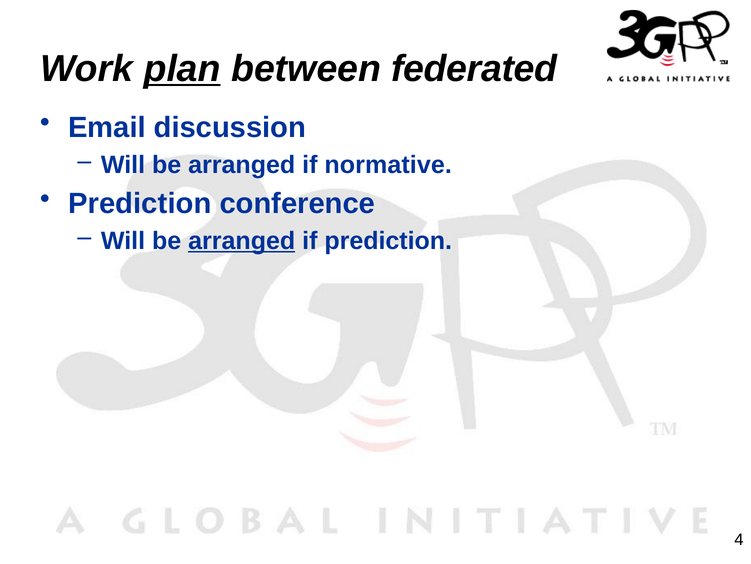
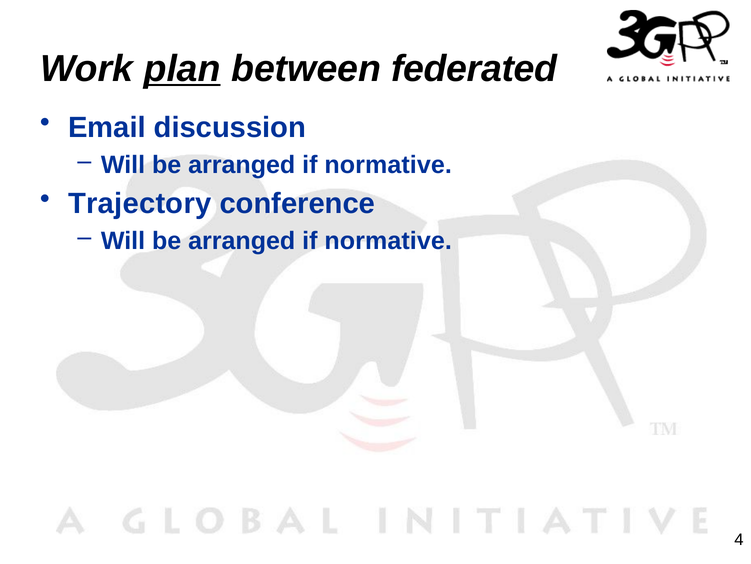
Prediction at (140, 203): Prediction -> Trajectory
arranged at (242, 241) underline: present -> none
prediction at (388, 241): prediction -> normative
